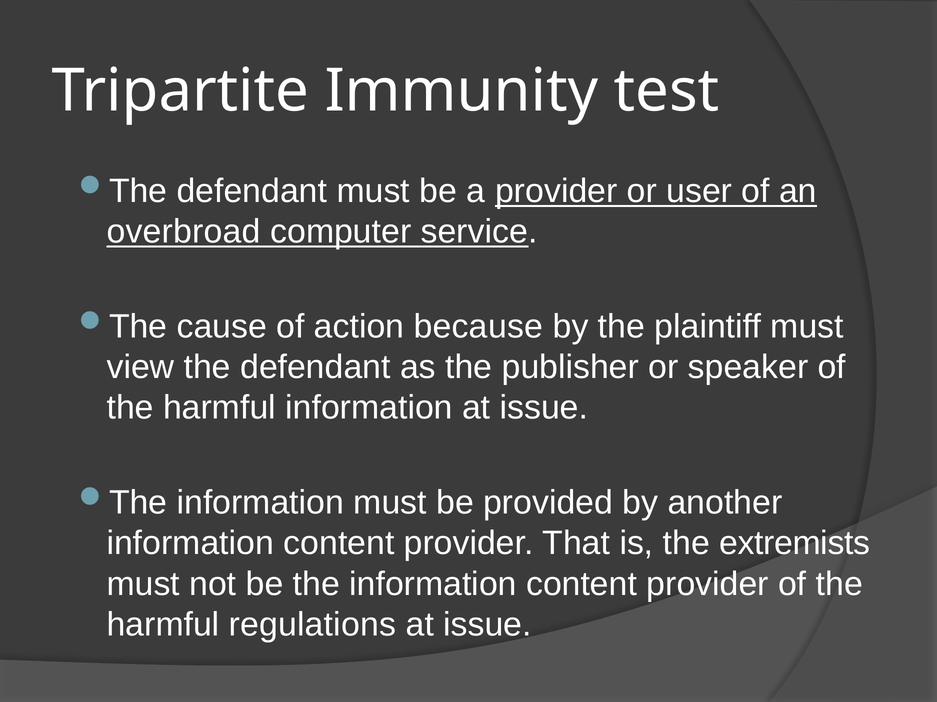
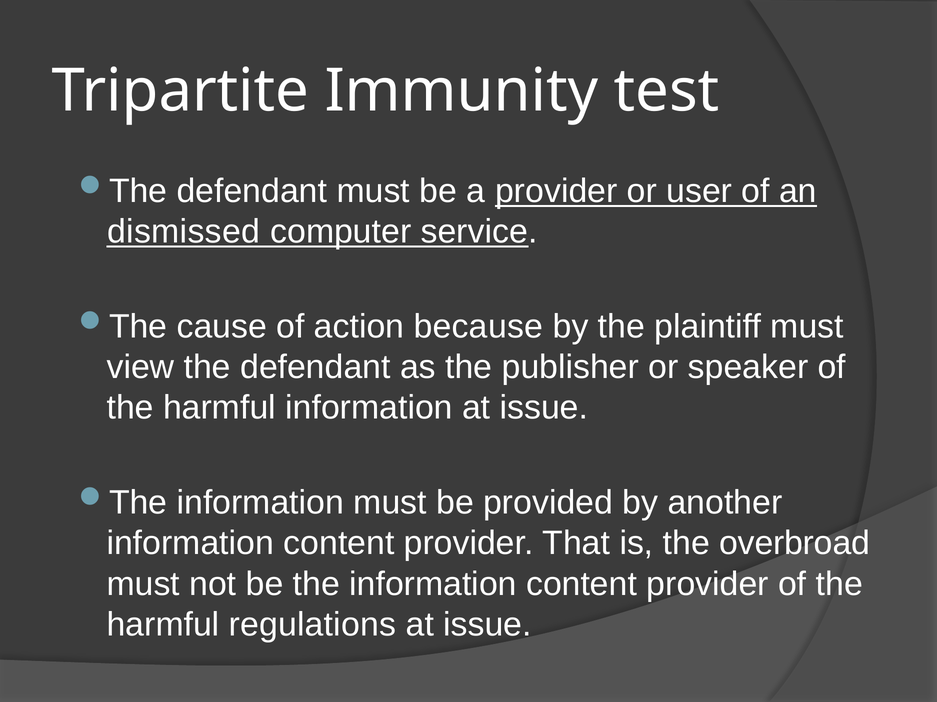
overbroad: overbroad -> dismissed
extremists: extremists -> overbroad
